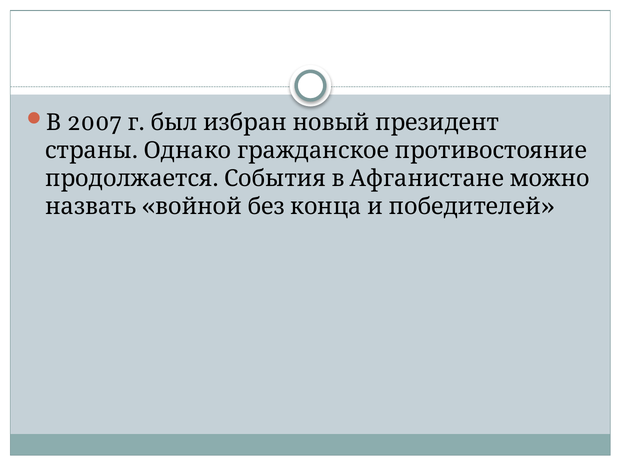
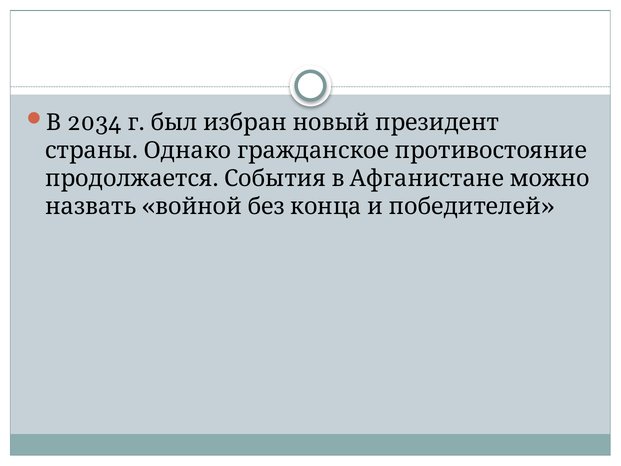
2007: 2007 -> 2034
